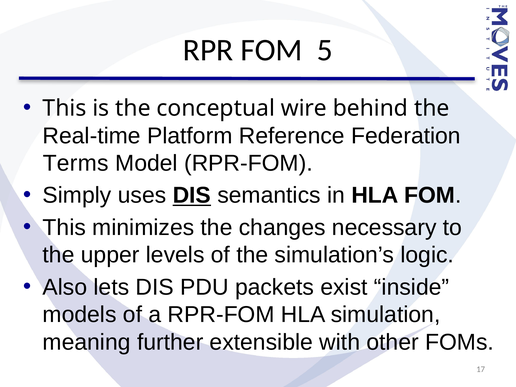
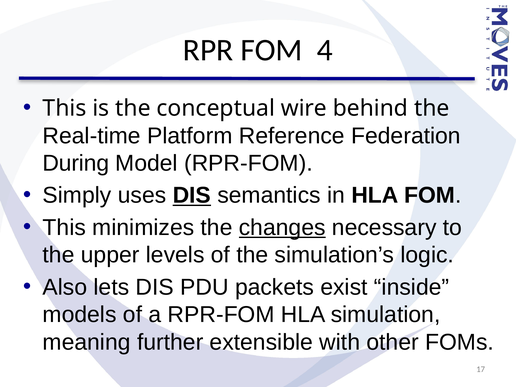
5: 5 -> 4
Terms: Terms -> During
changes underline: none -> present
